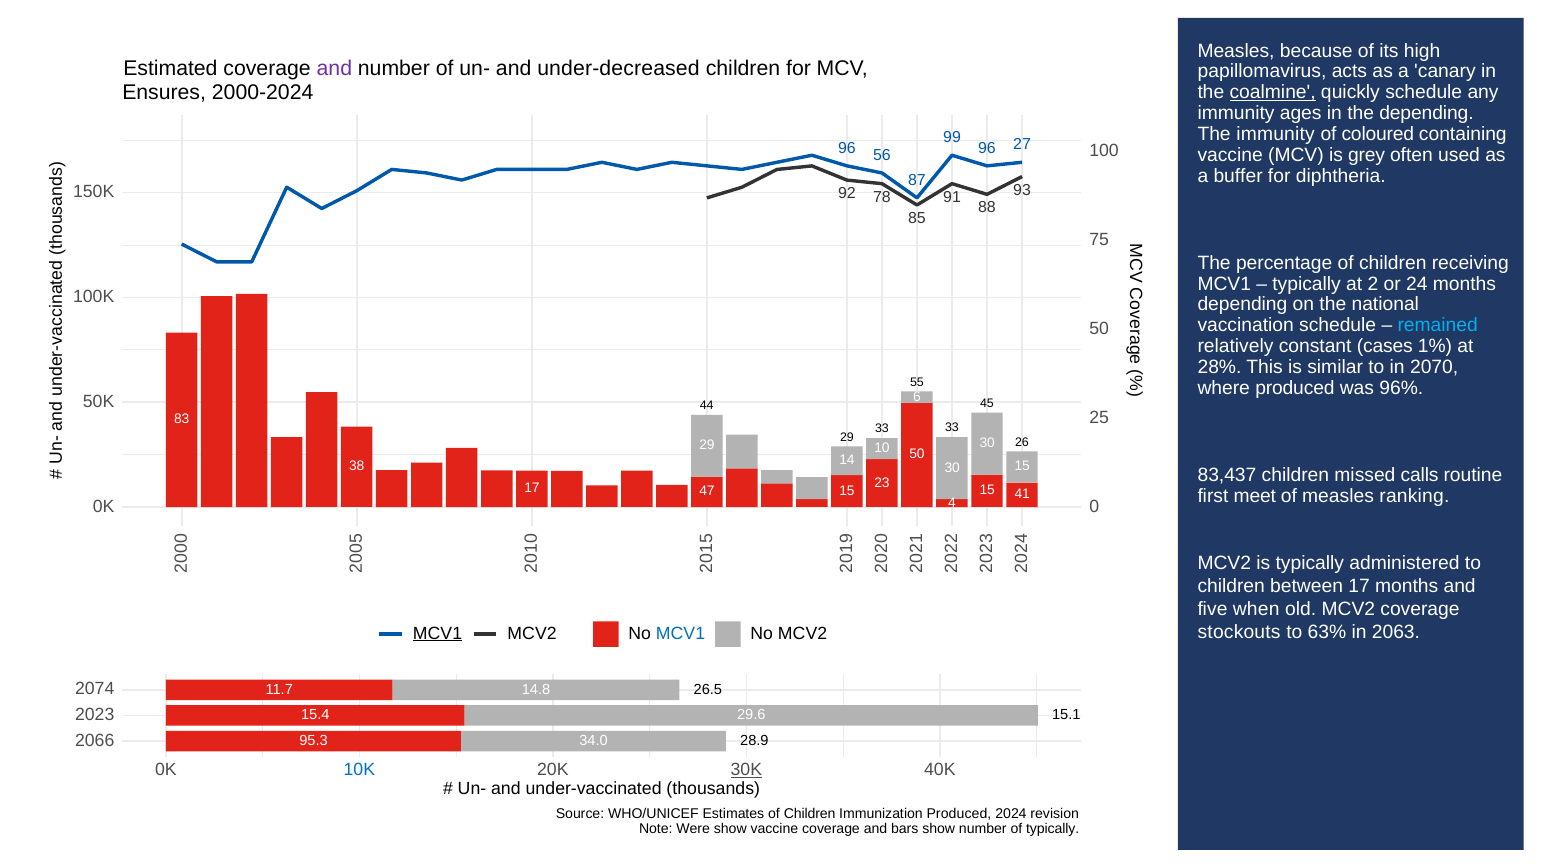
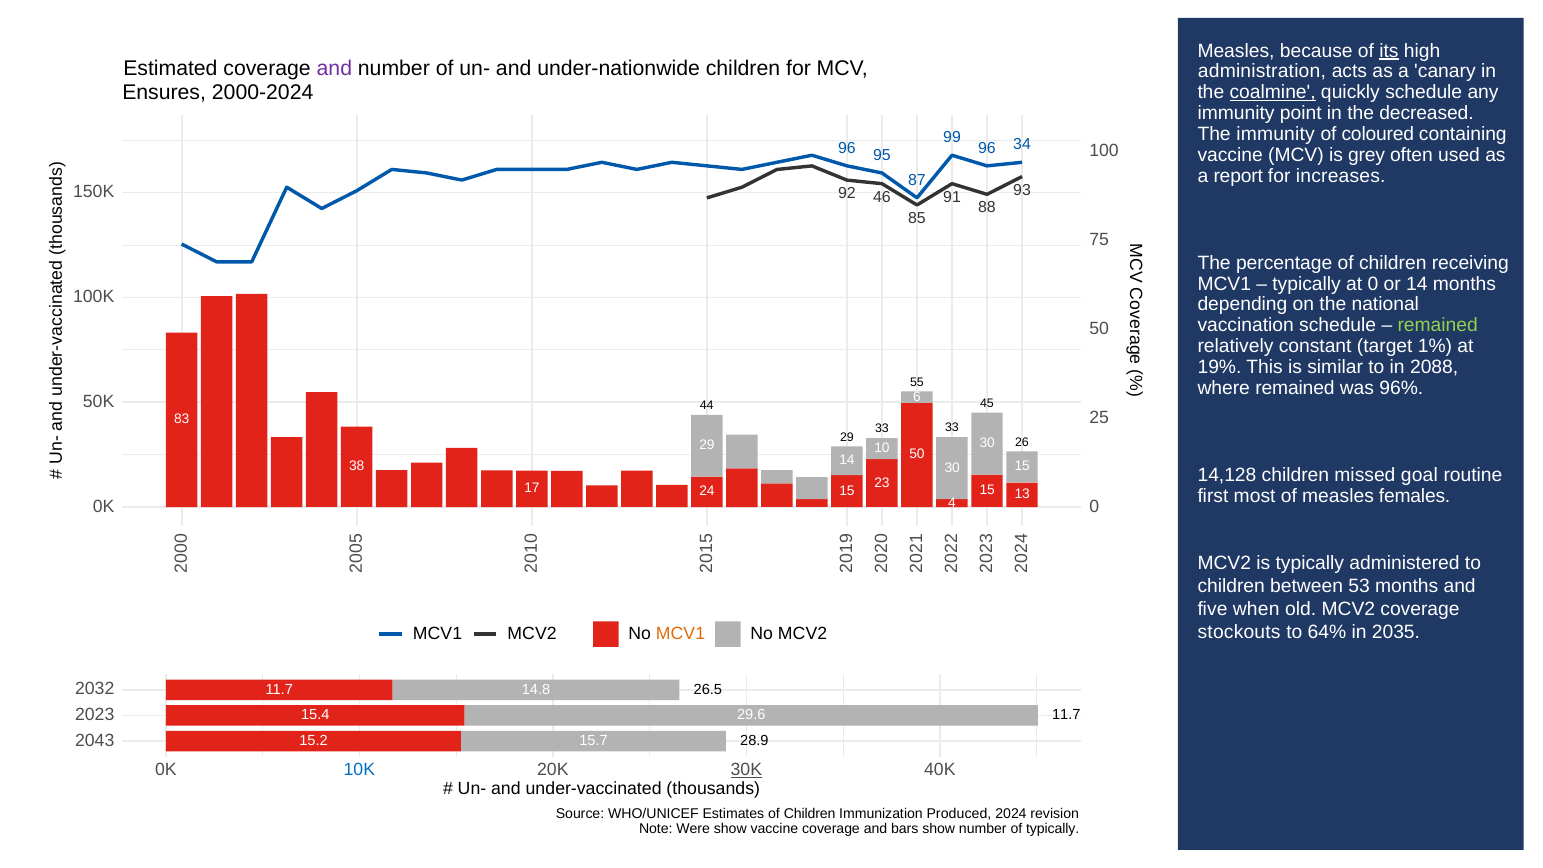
its underline: none -> present
under-decreased: under-decreased -> under-nationwide
papillomavirus: papillomavirus -> administration
ages: ages -> point
the depending: depending -> decreased
56: 56 -> 95
27: 27 -> 34
buffer: buffer -> report
diphtheria: diphtheria -> increases
78: 78 -> 46
at 2: 2 -> 0
or 24: 24 -> 14
remained at (1438, 325) colour: light blue -> light green
cases: cases -> target
28%: 28% -> 19%
2070: 2070 -> 2088
where produced: produced -> remained
83,437: 83,437 -> 14,128
calls: calls -> goal
47: 47 -> 24
41: 41 -> 13
meet: meet -> most
ranking: ranking -> females
between 17: 17 -> 53
63%: 63% -> 64%
2063: 2063 -> 2035
MCV1 at (438, 633) underline: present -> none
MCV1 at (681, 633) colour: blue -> orange
2074: 2074 -> 2032
15.1 at (1066, 715): 15.1 -> 11.7
2066: 2066 -> 2043
95.3: 95.3 -> 15.2
34.0: 34.0 -> 15.7
